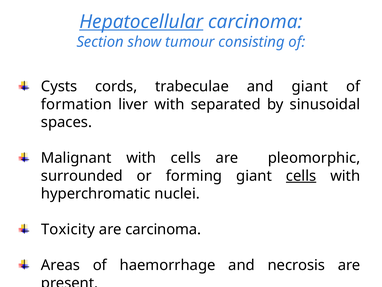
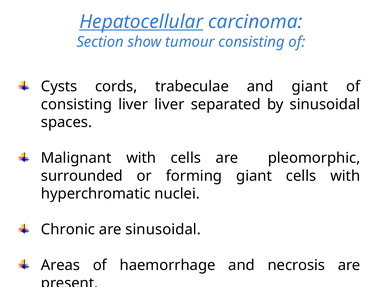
formation at (76, 104): formation -> consisting
liver with: with -> liver
cells at (301, 176) underline: present -> none
Toxicity: Toxicity -> Chronic
are carcinoma: carcinoma -> sinusoidal
